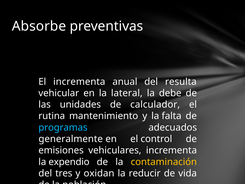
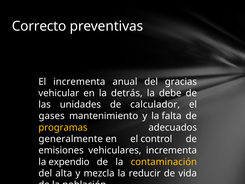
Absorbe: Absorbe -> Correcto
resulta: resulta -> gracias
lateral: lateral -> detrás
rutina: rutina -> gases
programas colour: light blue -> yellow
tres: tres -> alta
oxidan: oxidan -> mezcla
